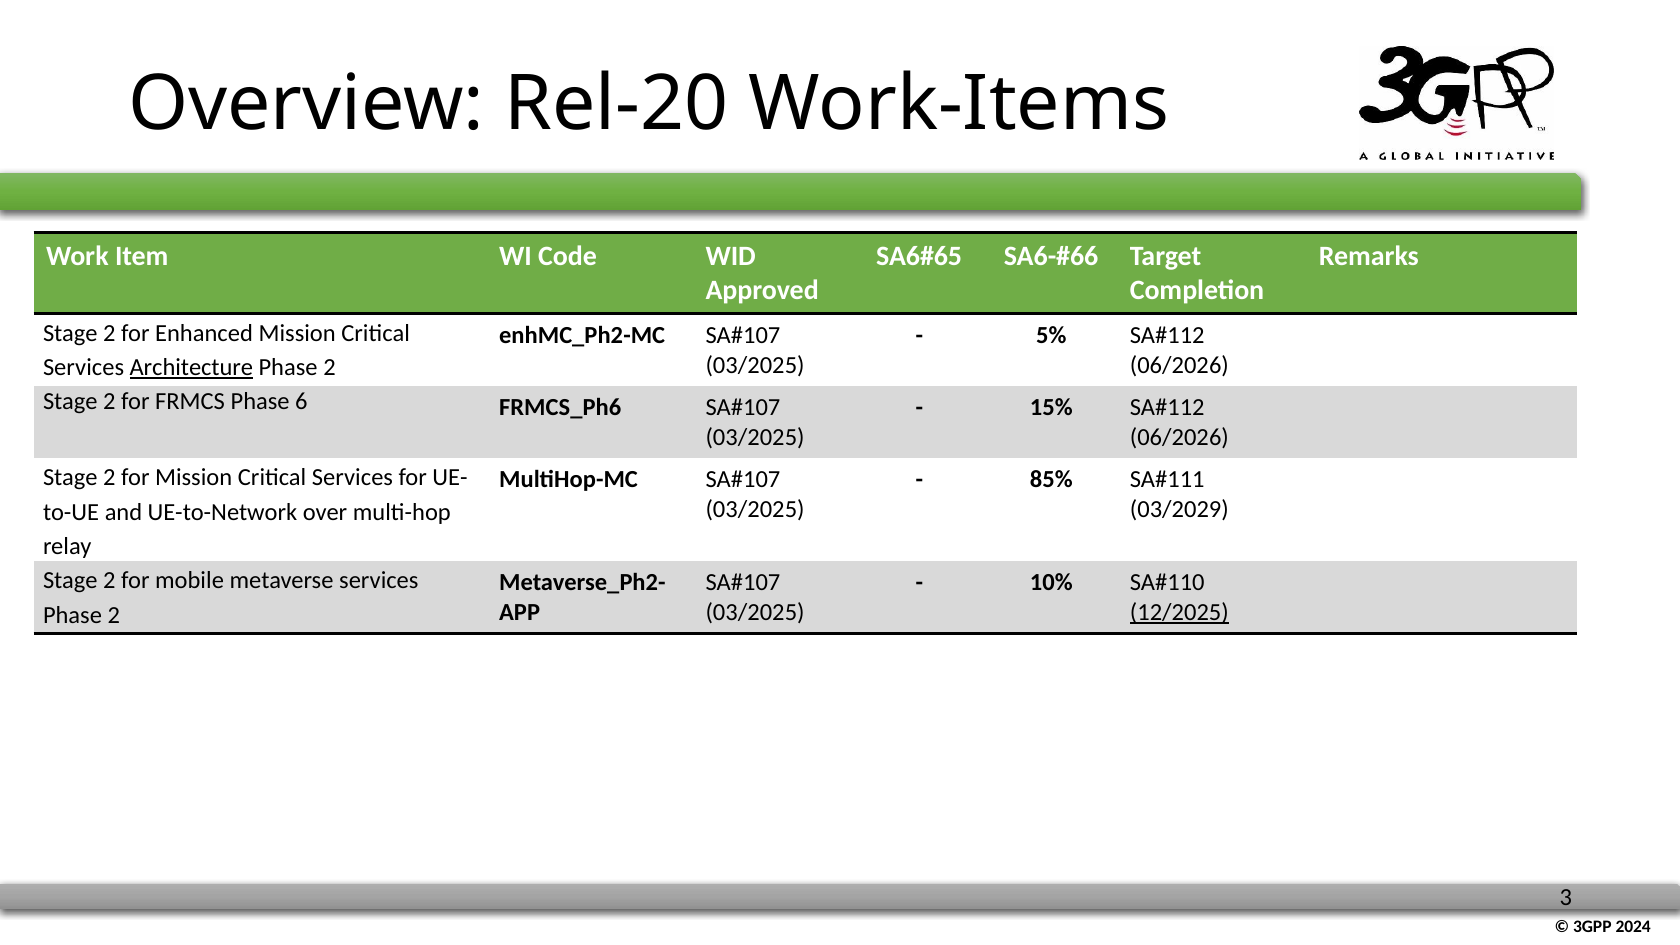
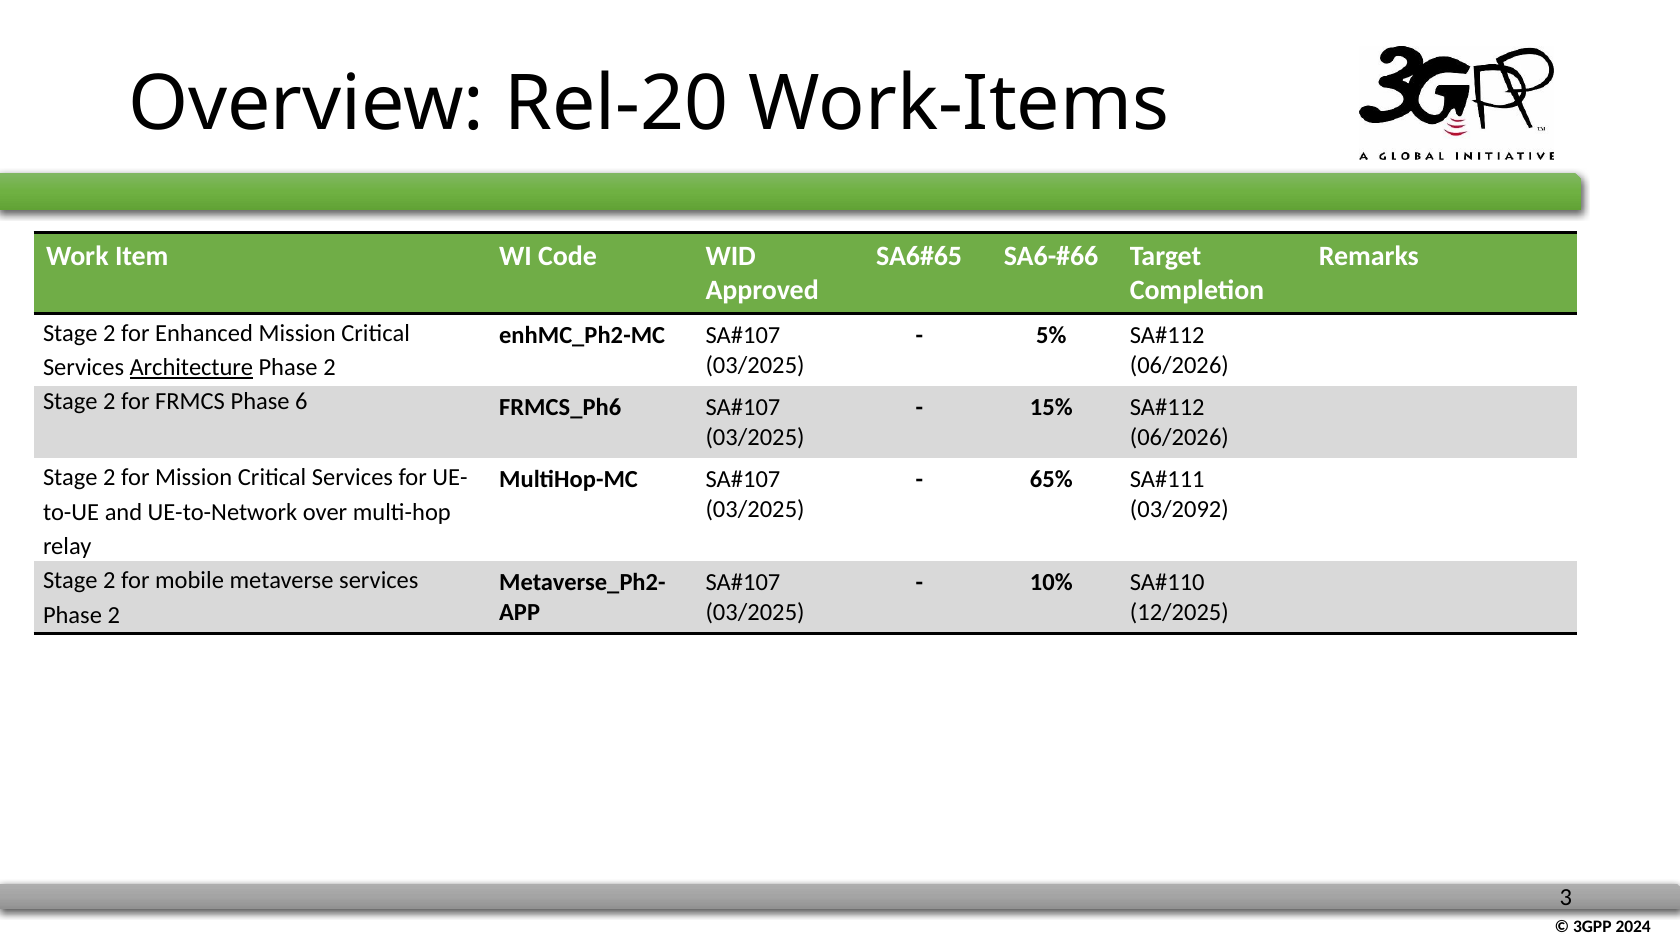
85%: 85% -> 65%
03/2029: 03/2029 -> 03/2092
12/2025 underline: present -> none
